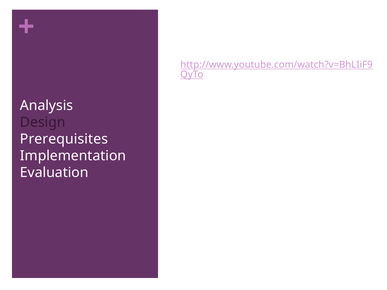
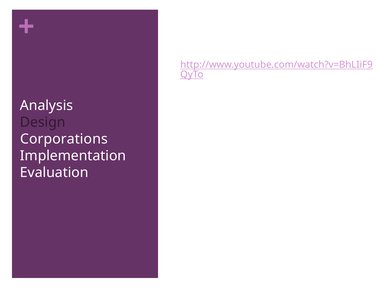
Prerequisites: Prerequisites -> Corporations
